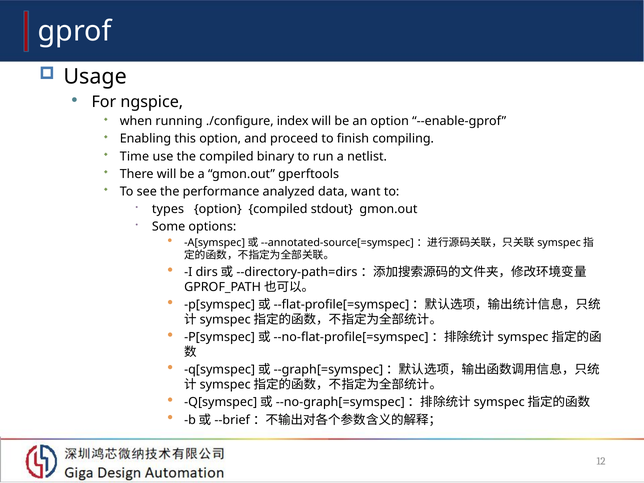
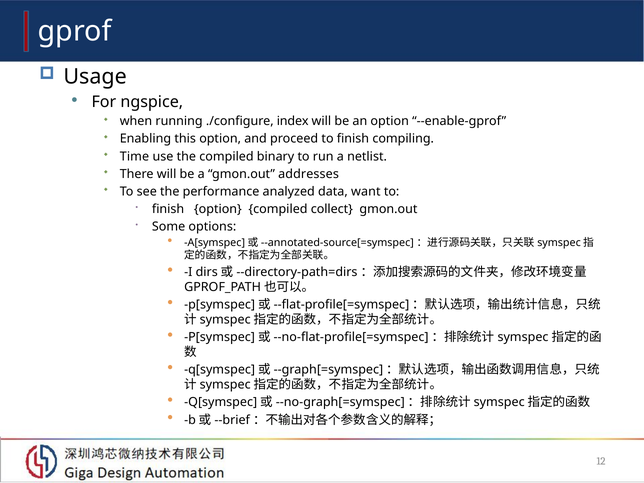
gperftools: gperftools -> addresses
types at (168, 209): types -> finish
stdout: stdout -> collect
